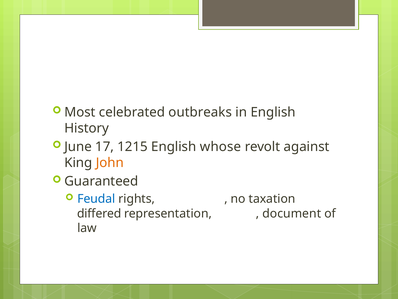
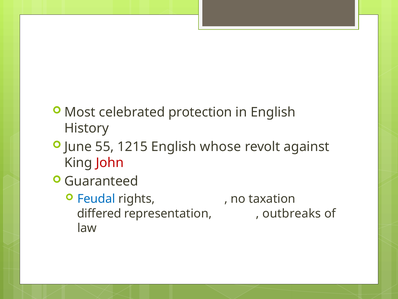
outbreaks: outbreaks -> protection
17: 17 -> 55
John colour: orange -> red
document: document -> outbreaks
